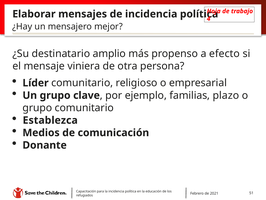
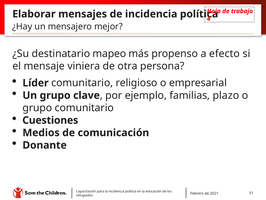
amplio: amplio -> mapeo
Establezca: Establezca -> Cuestiones
